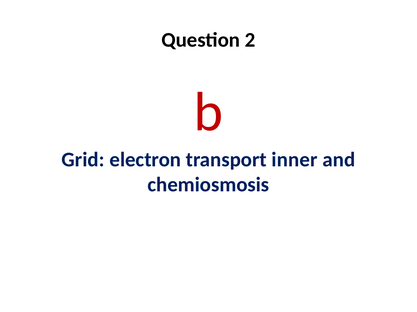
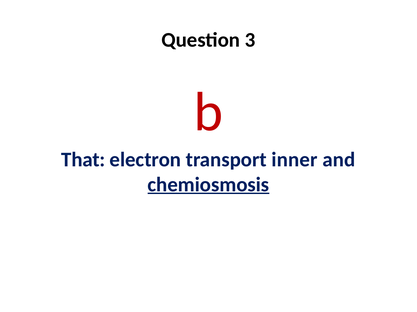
2: 2 -> 3
Grid: Grid -> That
chemiosmosis underline: none -> present
